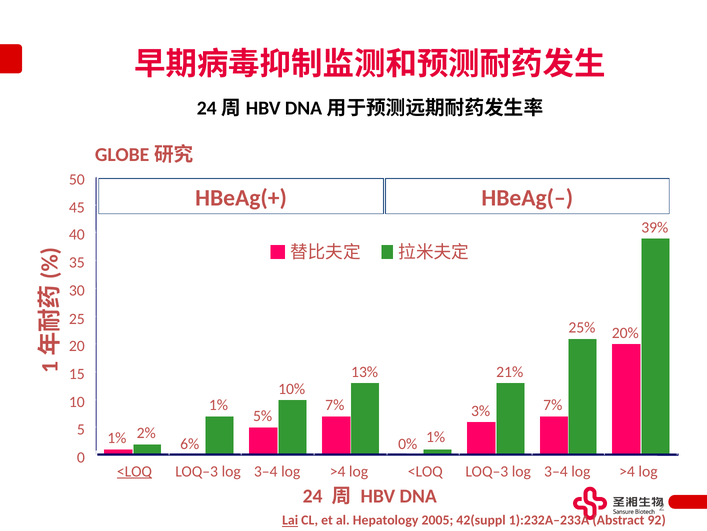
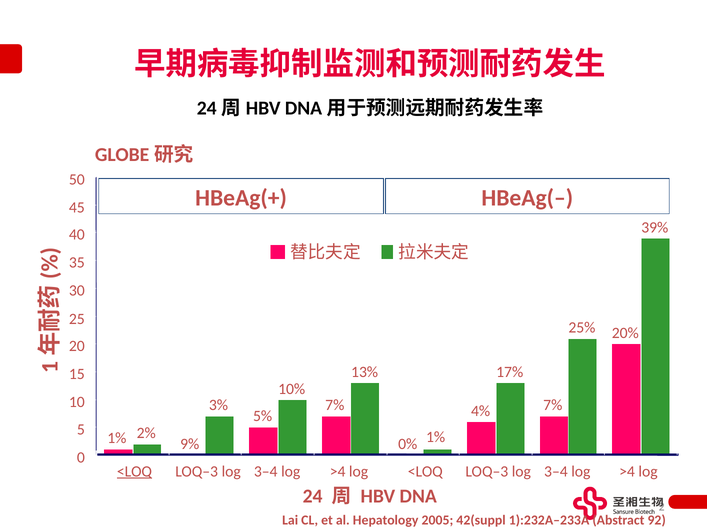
21%: 21% -> 17%
1% at (218, 405): 1% -> 3%
3%: 3% -> 4%
6%: 6% -> 9%
Lai underline: present -> none
